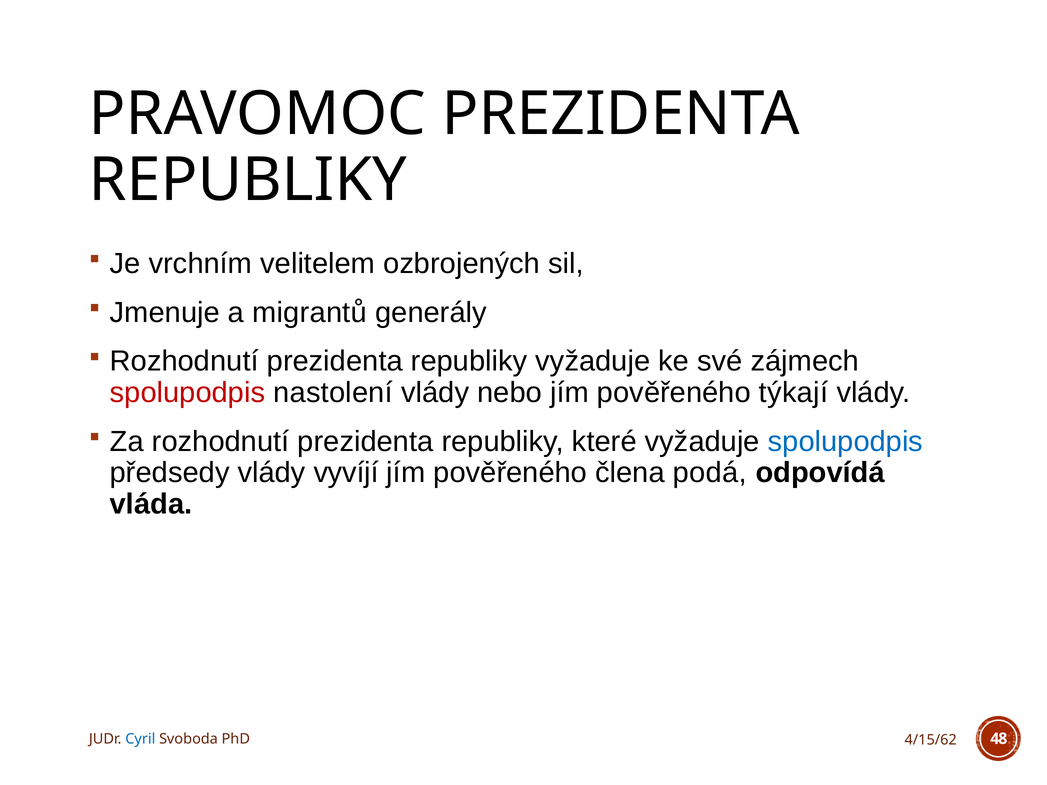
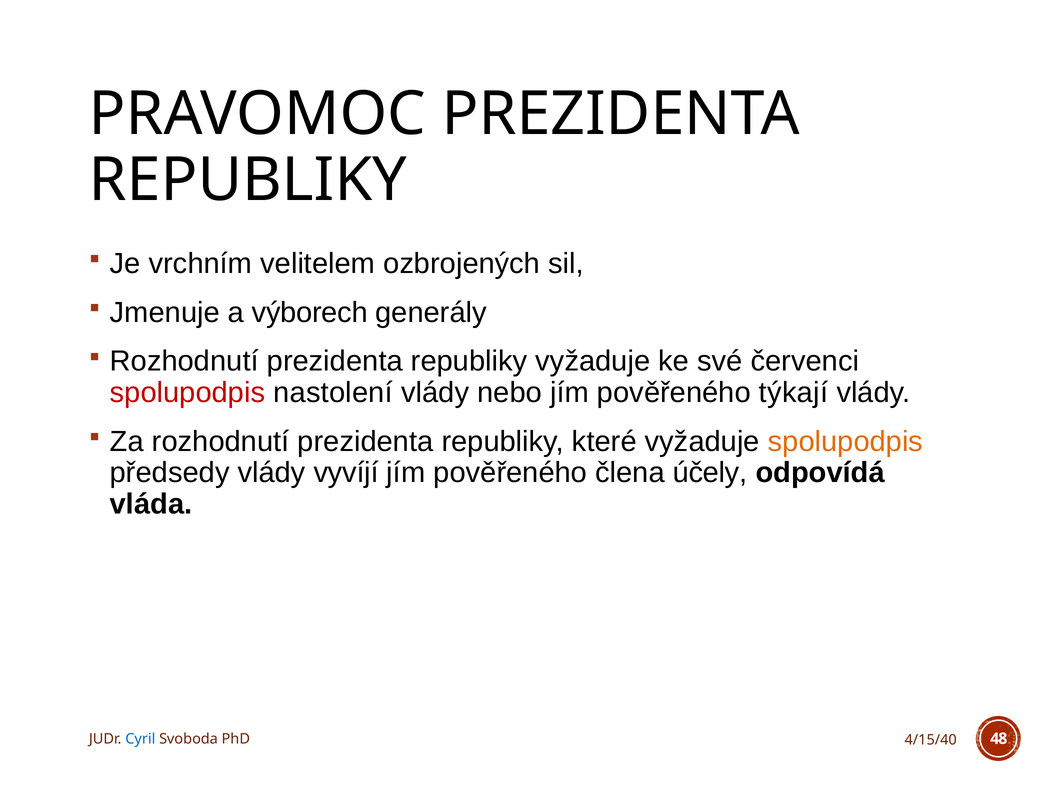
migrantů: migrantů -> výborech
zájmech: zájmech -> červenci
spolupodpis at (845, 442) colour: blue -> orange
podá: podá -> účely
4/15/62: 4/15/62 -> 4/15/40
